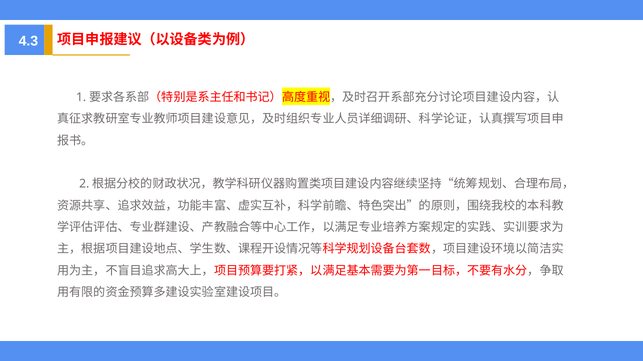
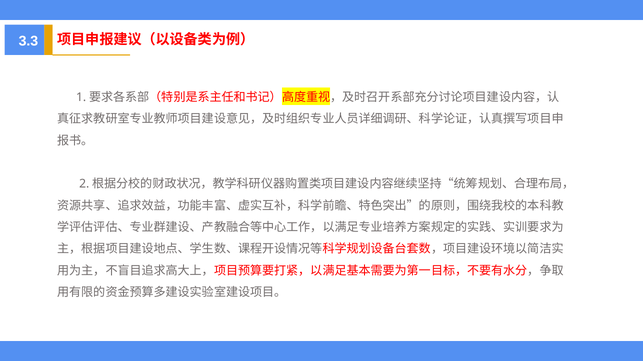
4.3: 4.3 -> 3.3
